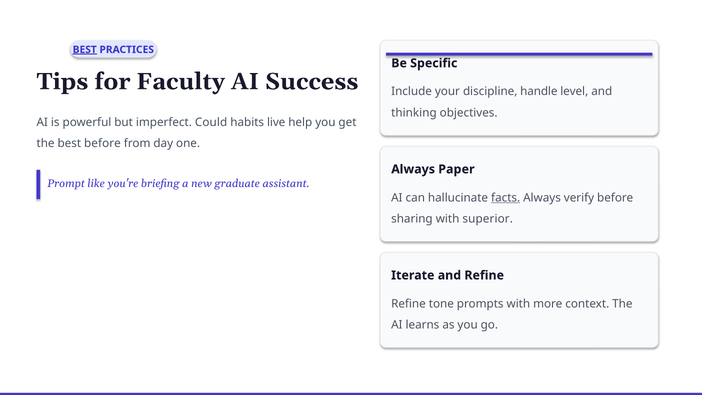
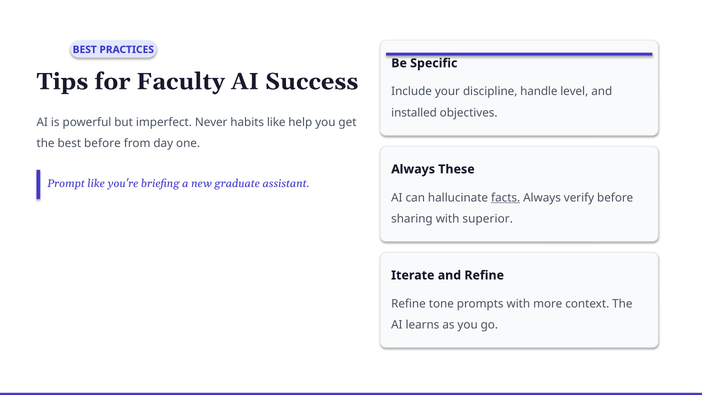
BEST at (85, 50) underline: present -> none
thinking: thinking -> installed
Could: Could -> Never
habits live: live -> like
Paper: Paper -> These
